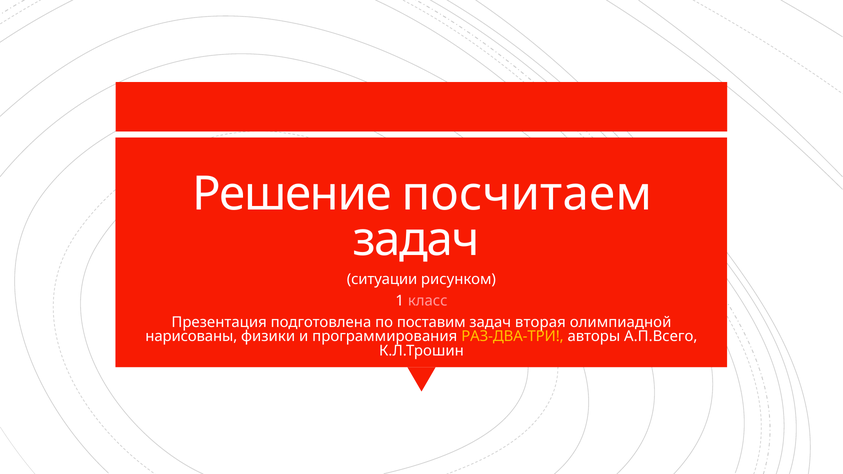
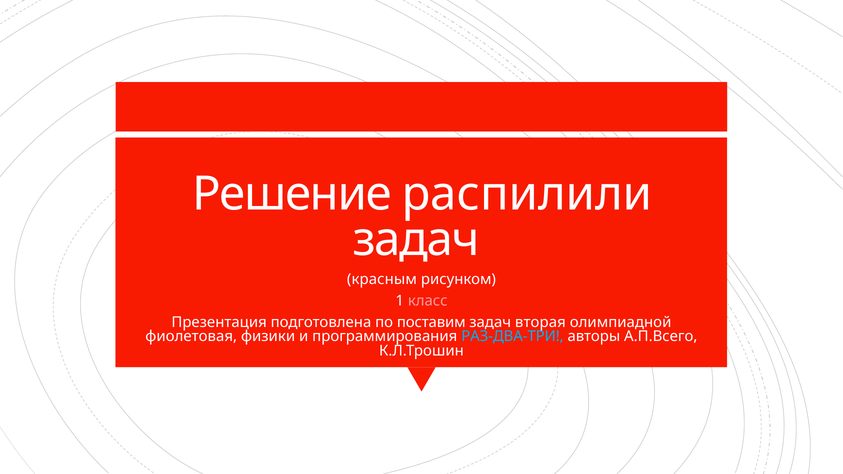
посчитаем: посчитаем -> распилили
ситуации: ситуации -> красным
нарисованы: нарисованы -> фиолетовая
РАЗ-ДВА-ТРИ colour: yellow -> light blue
